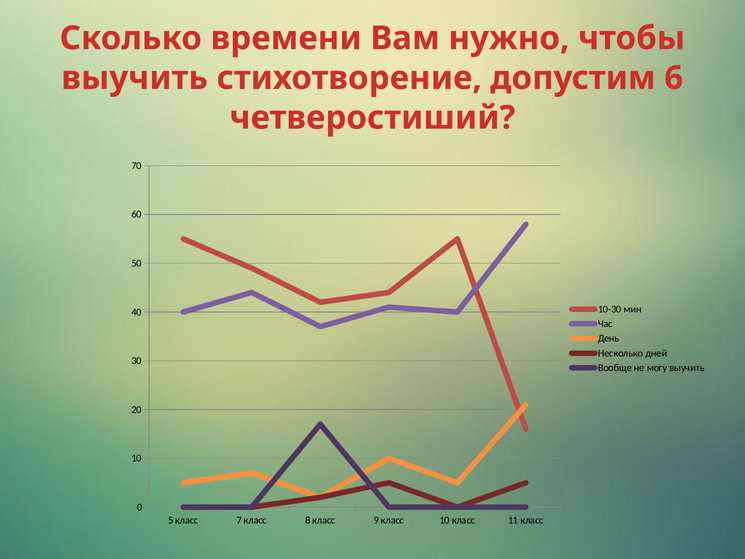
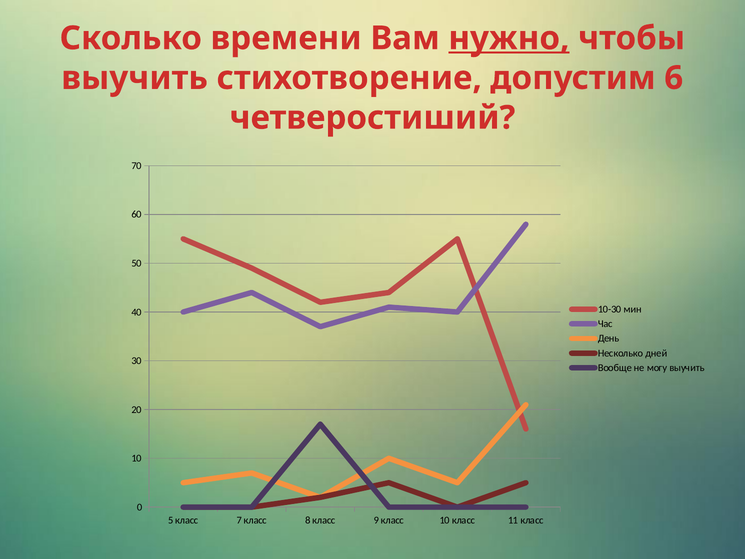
нужно underline: none -> present
